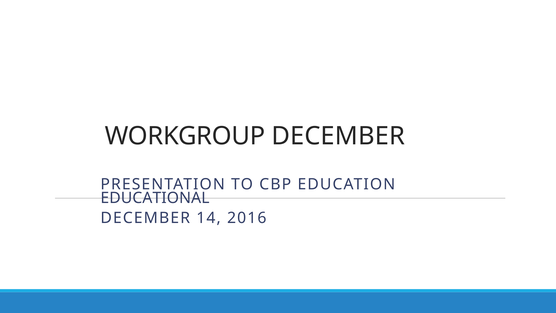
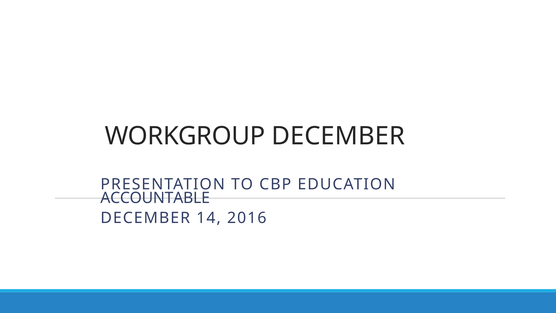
EDUCATIONAL: EDUCATIONAL -> ACCOUNTABLE
